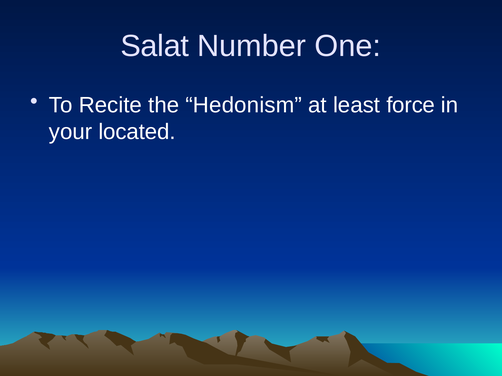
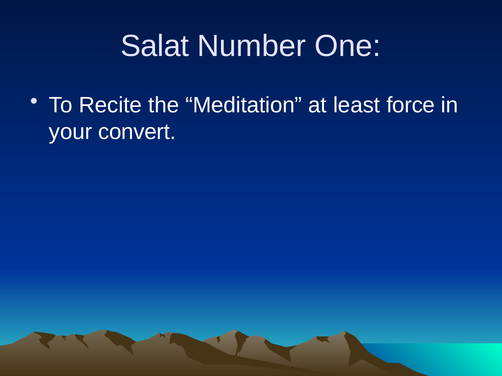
Hedonism: Hedonism -> Meditation
located: located -> convert
